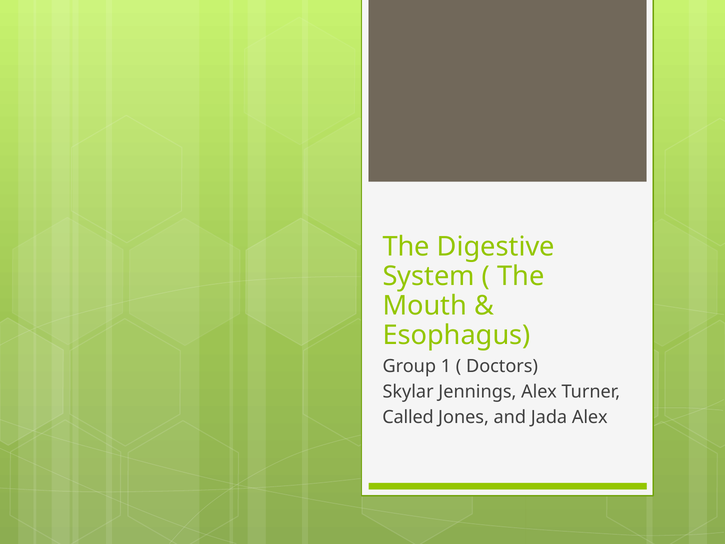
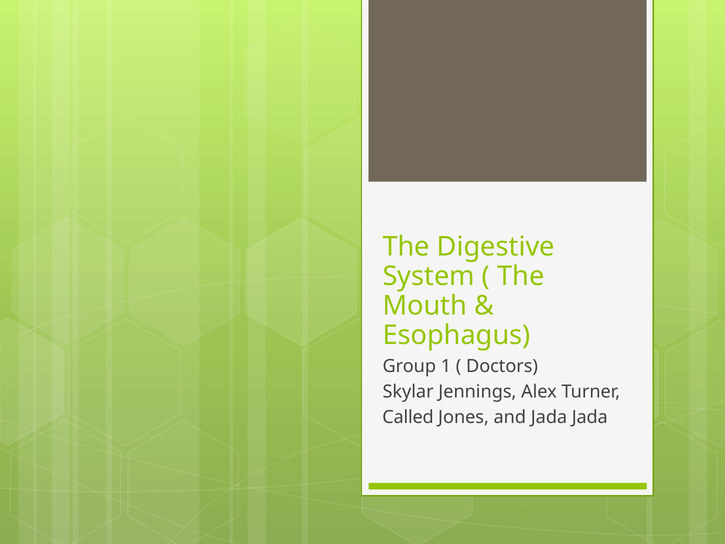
Jada Alex: Alex -> Jada
